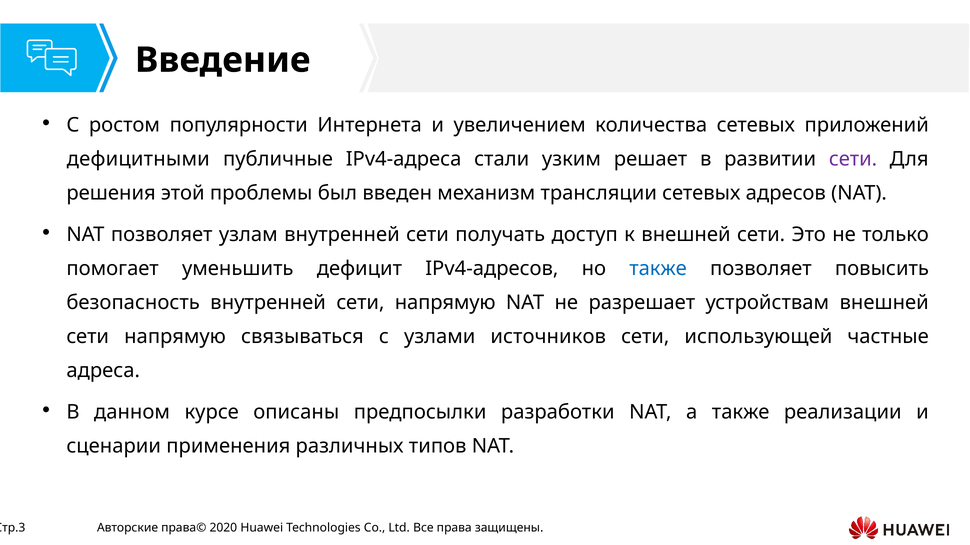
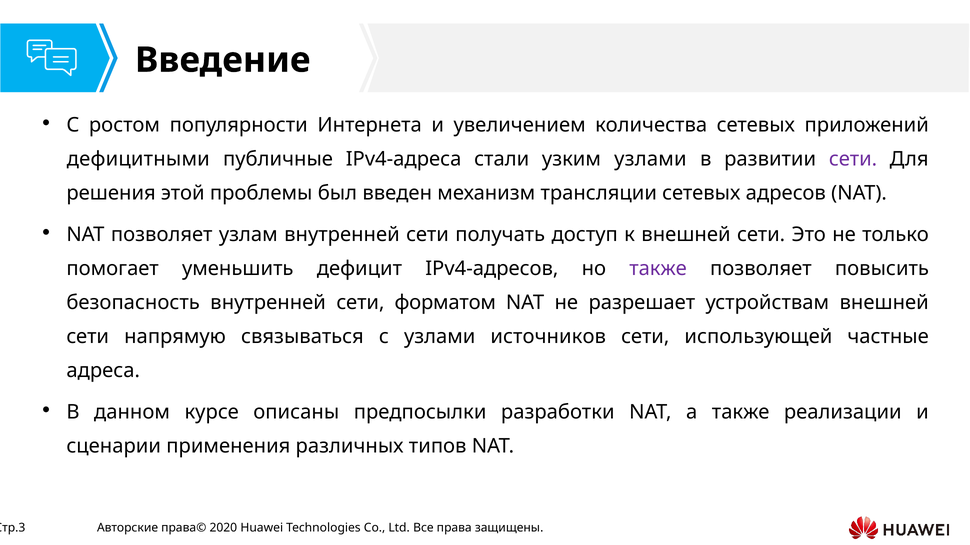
узким решает: решает -> узлами
также at (658, 269) colour: blue -> purple
внутренней сети напрямую: напрямую -> форматом
